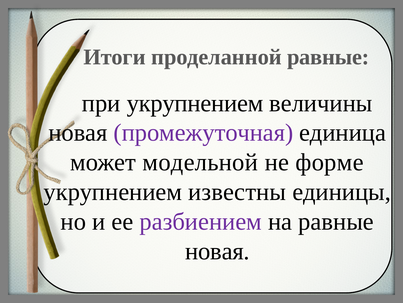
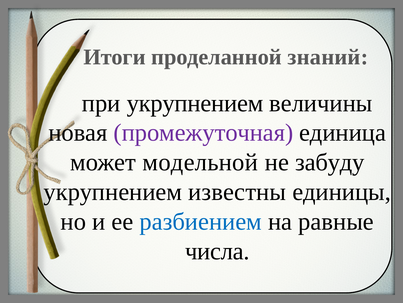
проделанной равные: равные -> знаний
форме: форме -> забуду
разбиением colour: purple -> blue
новая at (217, 251): новая -> числа
